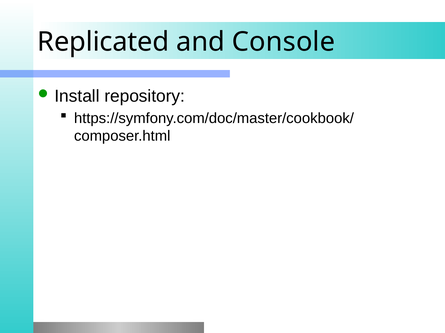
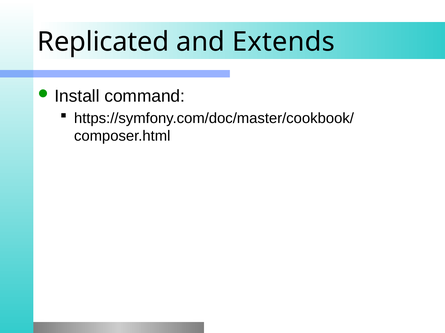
Console: Console -> Extends
repository: repository -> command
